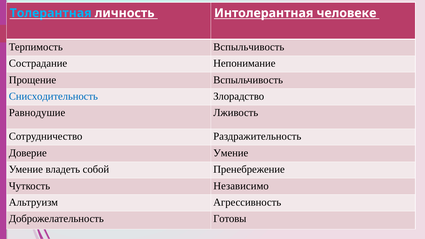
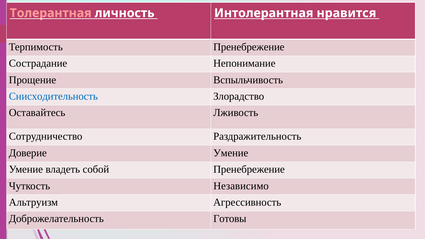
Толерантная colour: light blue -> pink
человеке: человеке -> нравится
Терпимость Вспыльчивость: Вспыльчивость -> Пренебрежение
Равнодушие: Равнодушие -> Оставайтесь
